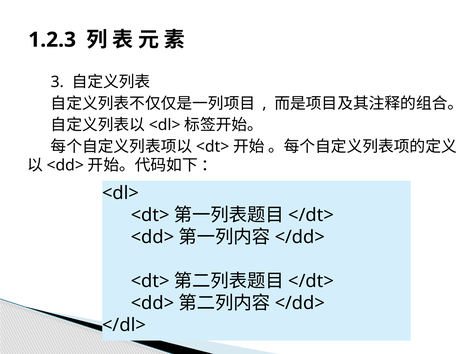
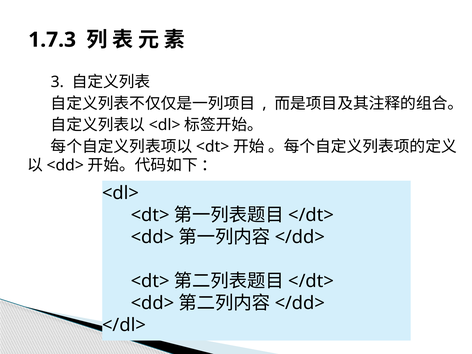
1.2.3: 1.2.3 -> 1.7.3
